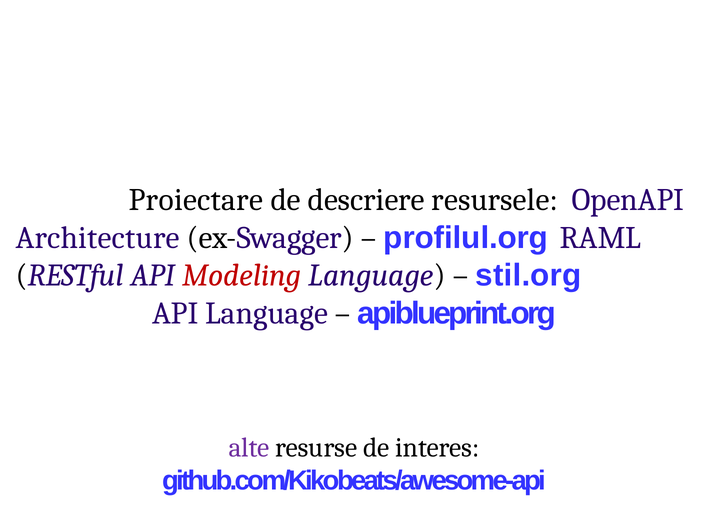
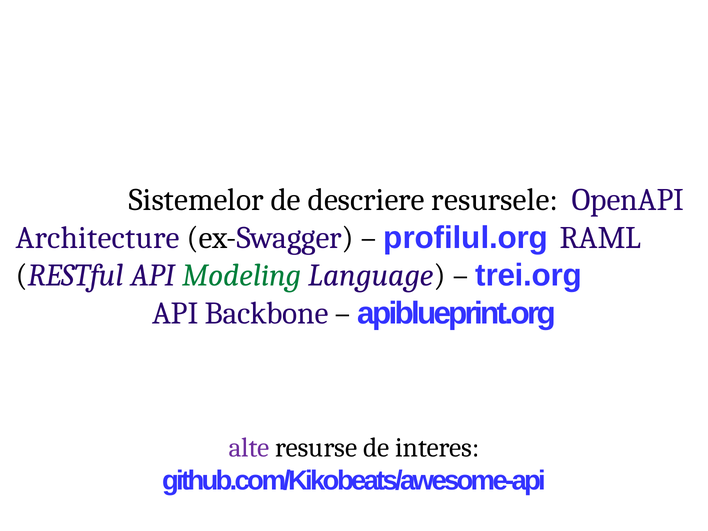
Proiectare: Proiectare -> Sistemelor
Modeling colour: red -> green
stil.org: stil.org -> trei.org
API Language: Language -> Backbone
